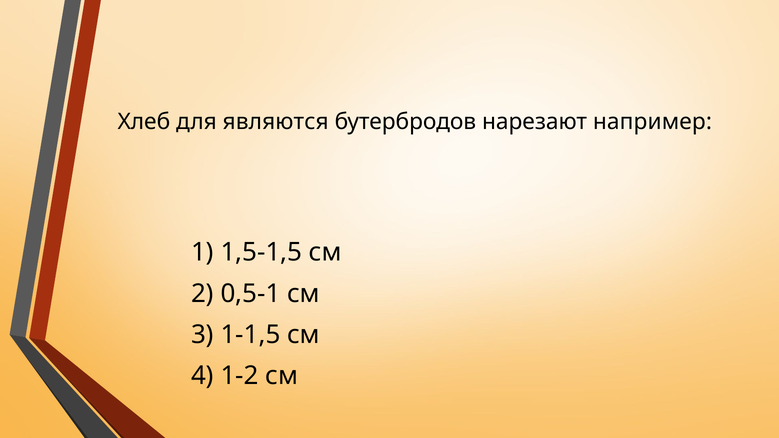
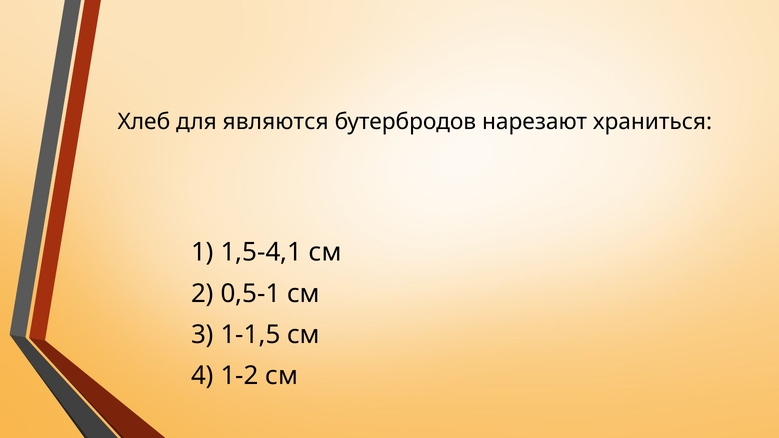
например: например -> храниться
1,5-1,5: 1,5-1,5 -> 1,5-4,1
